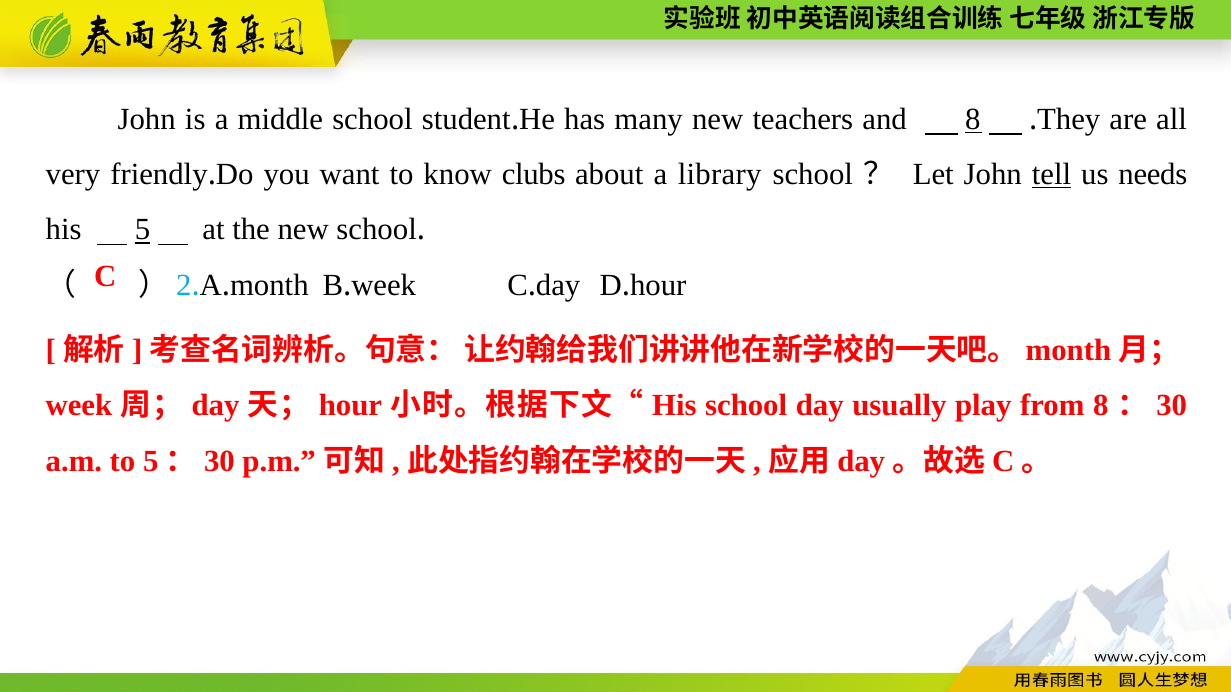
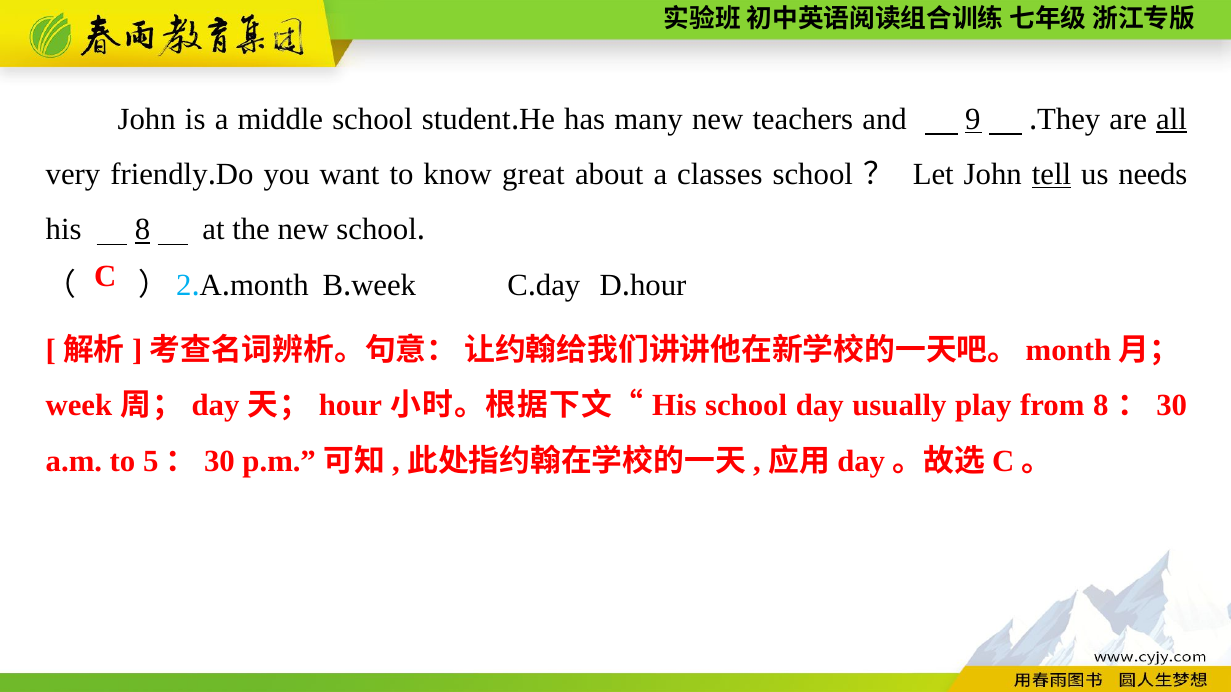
and 8: 8 -> 9
all underline: none -> present
clubs: clubs -> great
library: library -> classes
his 5: 5 -> 8
